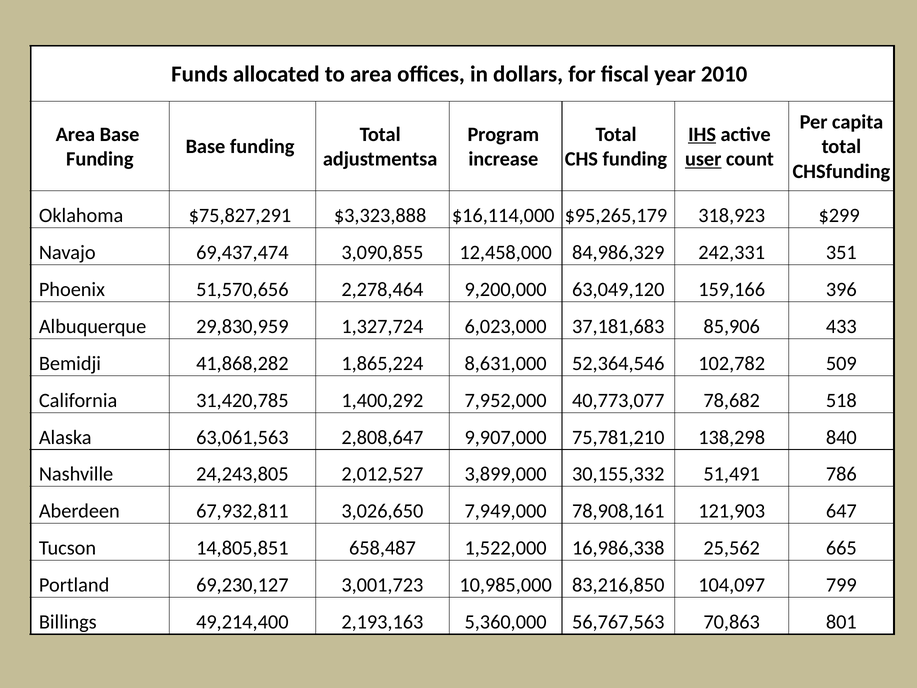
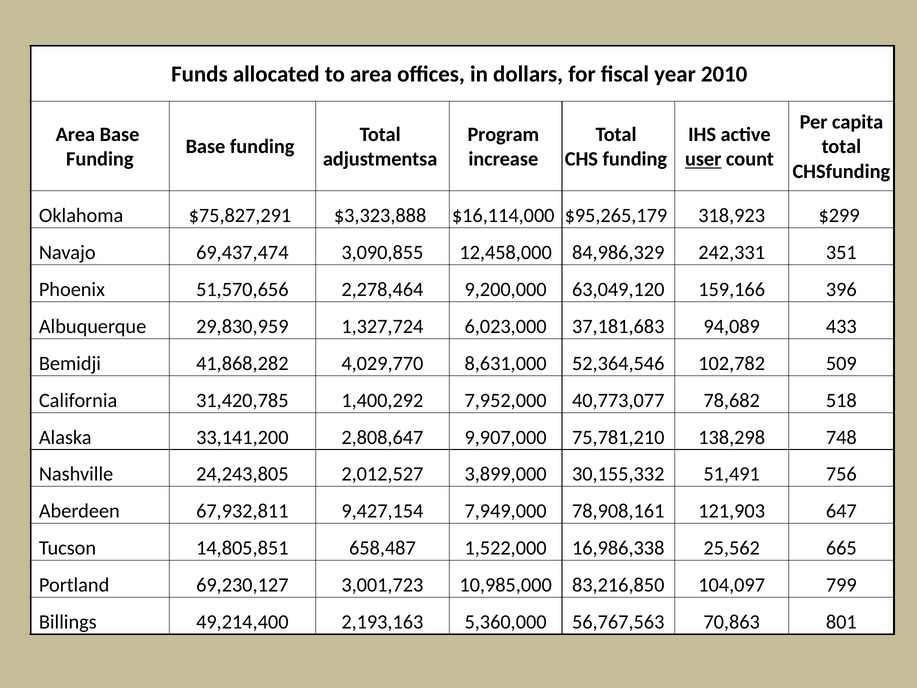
IHS underline: present -> none
85,906: 85,906 -> 94,089
1,865,224: 1,865,224 -> 4,029,770
63,061,563: 63,061,563 -> 33,141,200
840: 840 -> 748
786: 786 -> 756
3,026,650: 3,026,650 -> 9,427,154
